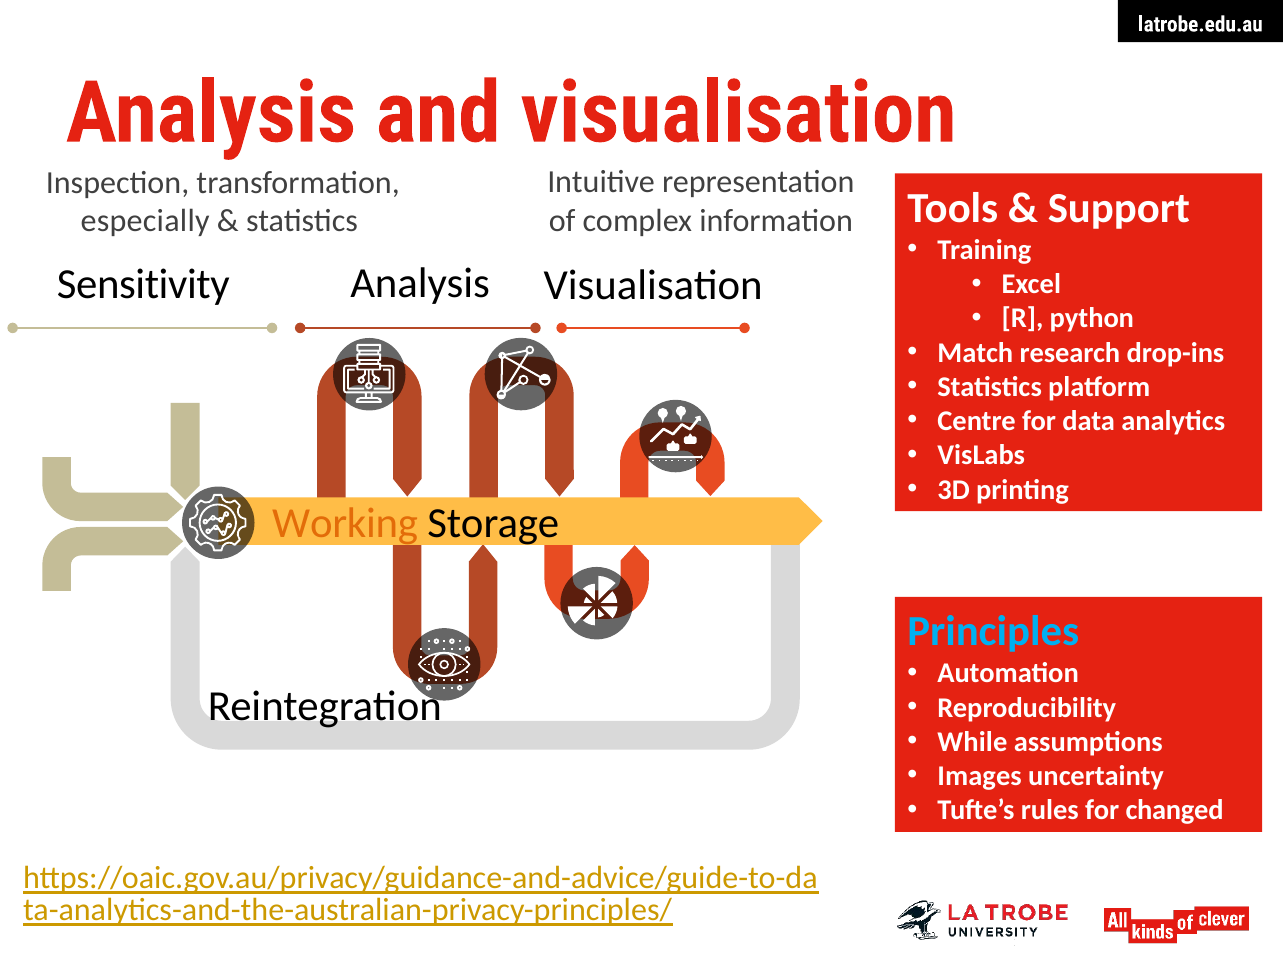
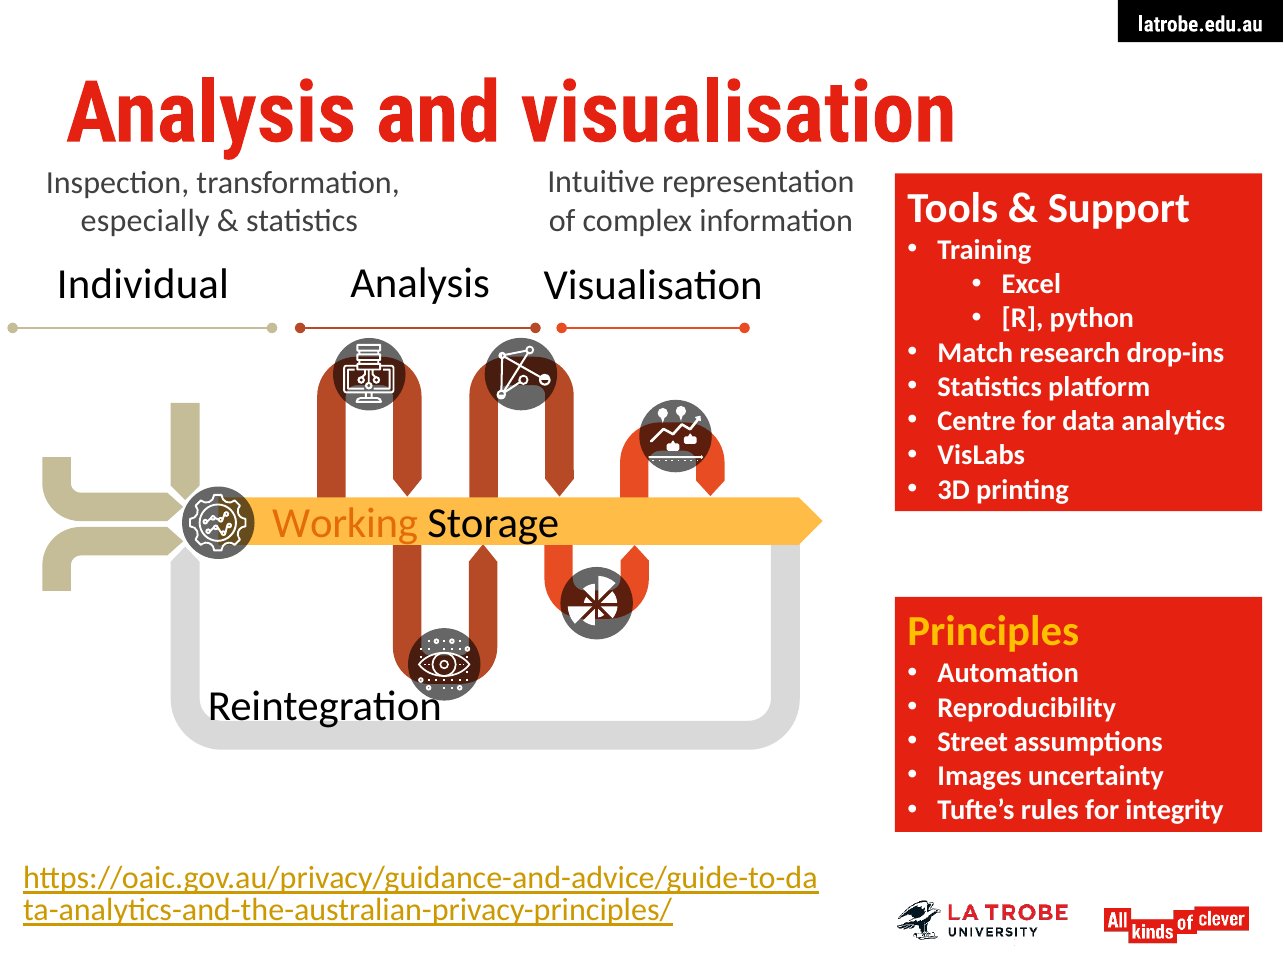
Sensitivity: Sensitivity -> Individual
Principles colour: light blue -> yellow
While: While -> Street
changed: changed -> integrity
